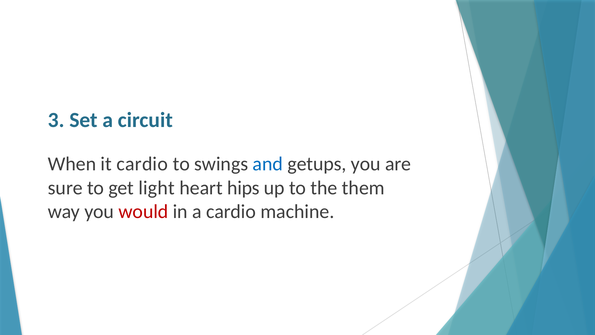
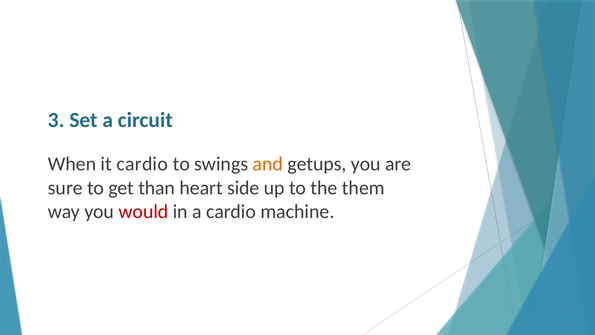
and colour: blue -> orange
light: light -> than
hips: hips -> side
